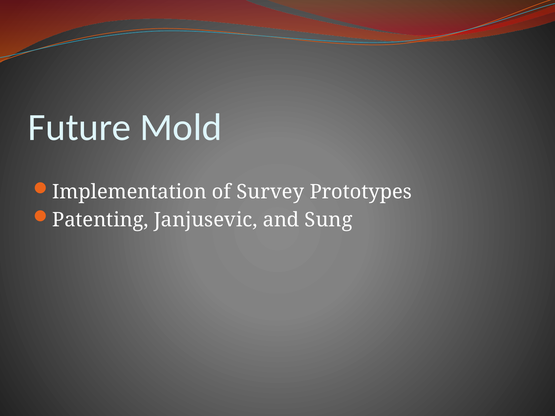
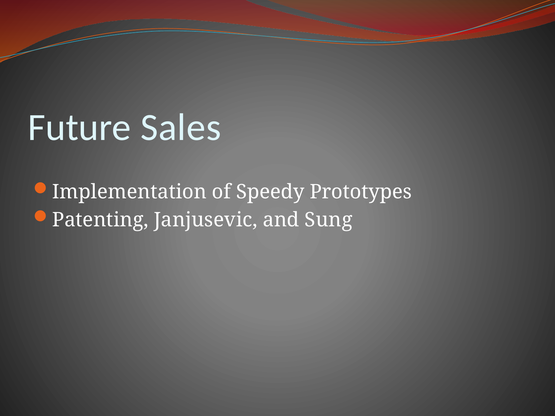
Mold: Mold -> Sales
Survey: Survey -> Speedy
